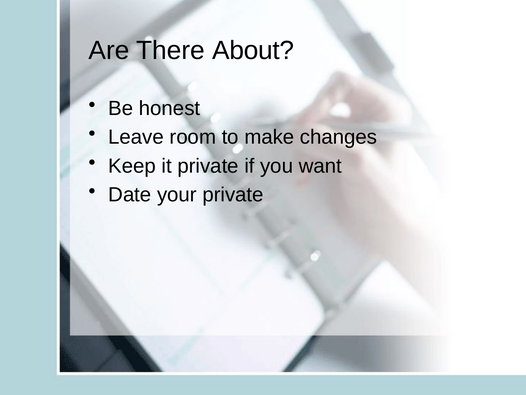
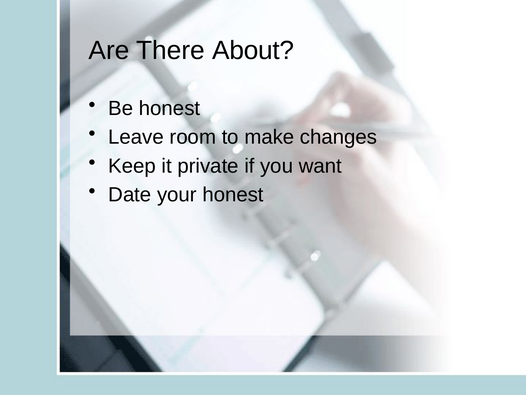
your private: private -> honest
